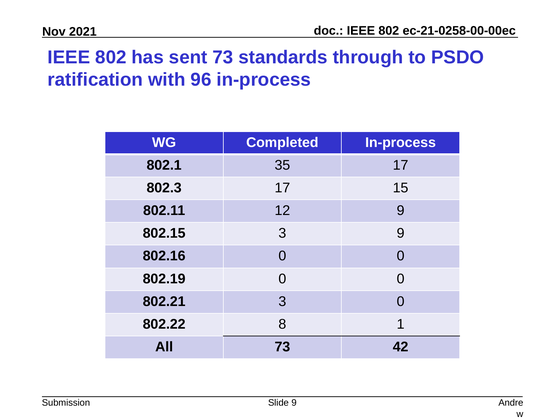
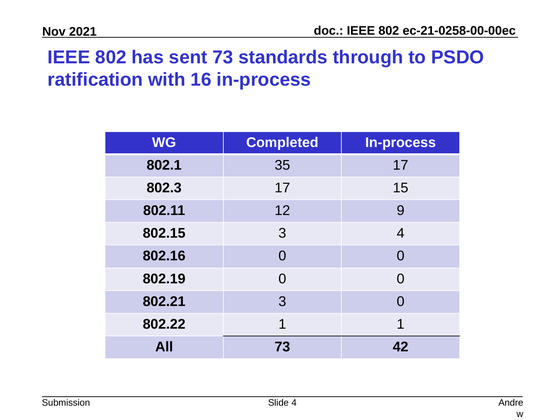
96: 96 -> 16
3 9: 9 -> 4
802.22 8: 8 -> 1
Slide 9: 9 -> 4
